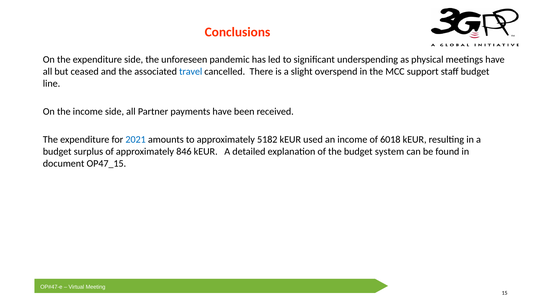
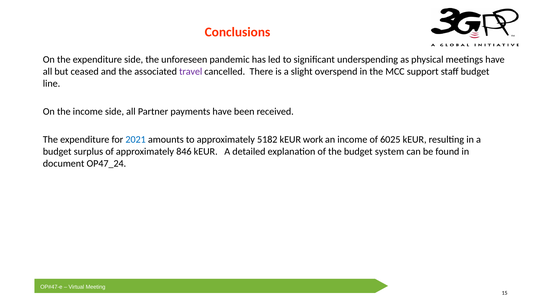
travel colour: blue -> purple
used: used -> work
6018: 6018 -> 6025
OP47_15: OP47_15 -> OP47_24
